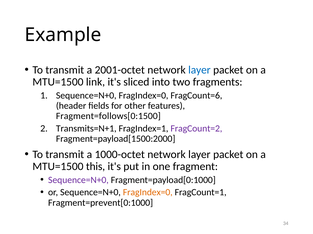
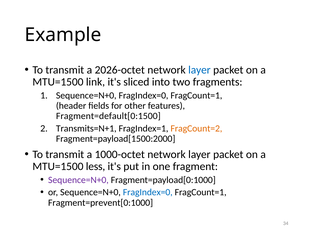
2001-octet: 2001-octet -> 2026-octet
FragCount=6 at (196, 96): FragCount=6 -> FragCount=1
Fragment=follows[0:1500: Fragment=follows[0:1500 -> Fragment=default[0:1500
FragCount=2 colour: purple -> orange
this: this -> less
FragIndex=0 at (148, 193) colour: orange -> blue
